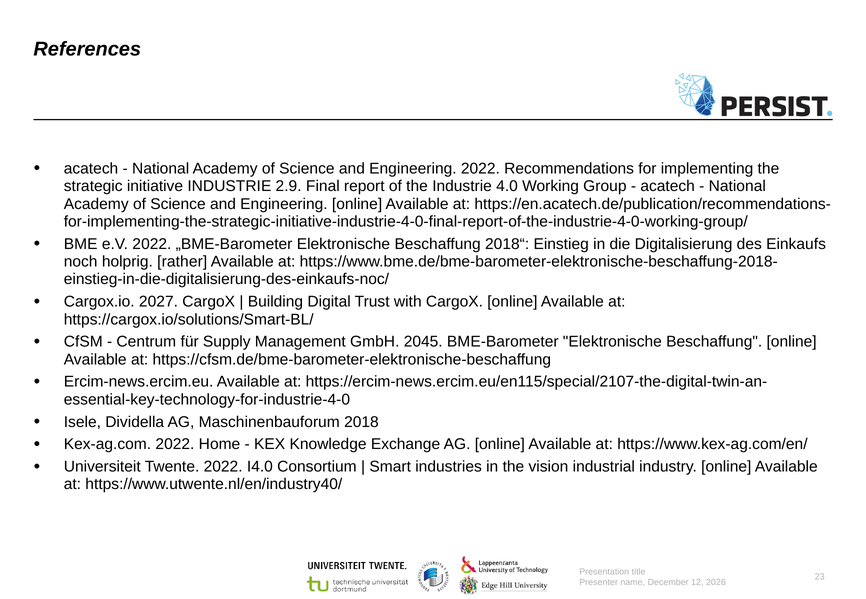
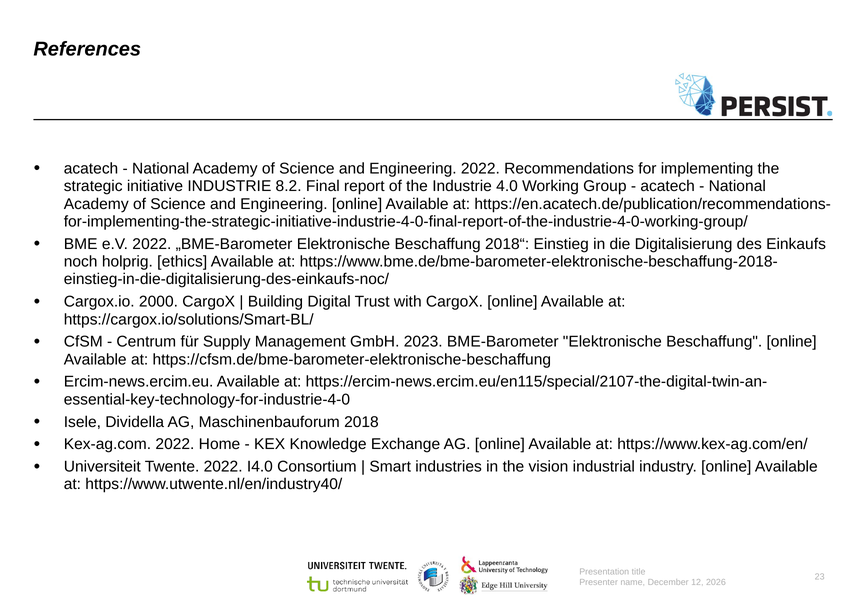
2.9: 2.9 -> 8.2
rather: rather -> ethics
2027: 2027 -> 2000
2045: 2045 -> 2023
